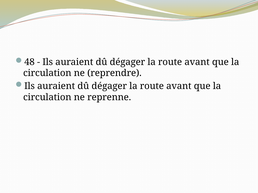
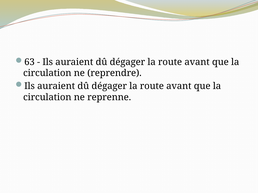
48: 48 -> 63
